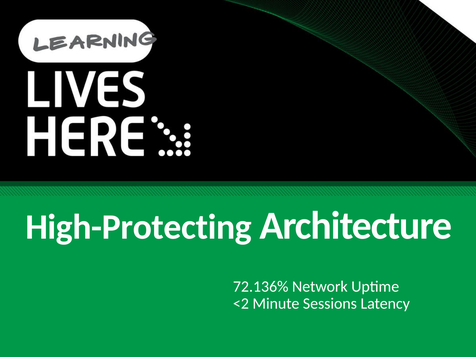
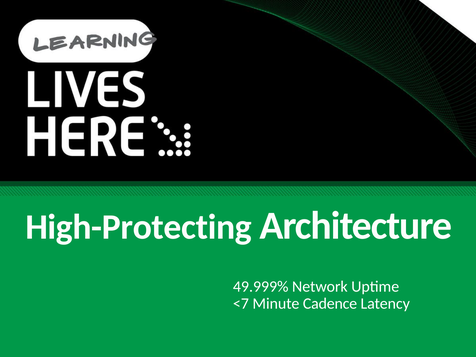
72.136%: 72.136% -> 49.999%
<2: <2 -> <7
Sessions: Sessions -> Cadence
